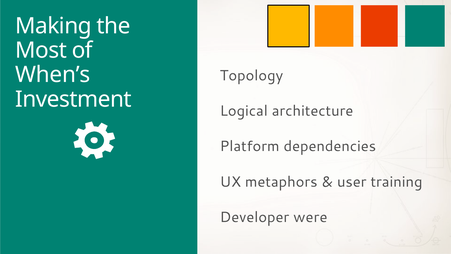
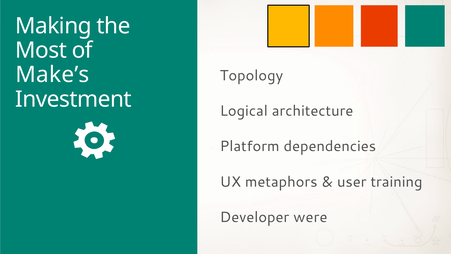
When’s: When’s -> Make’s
